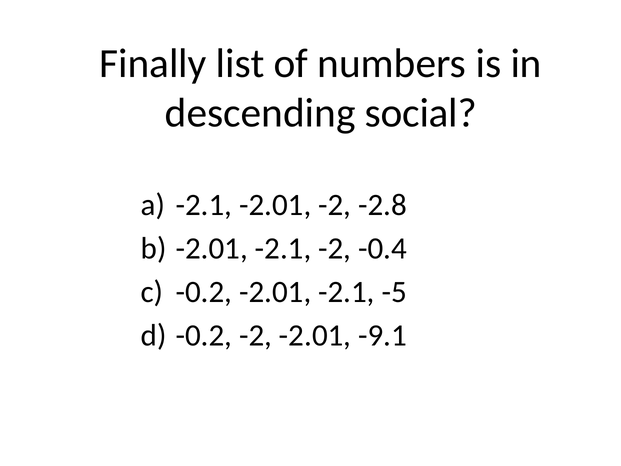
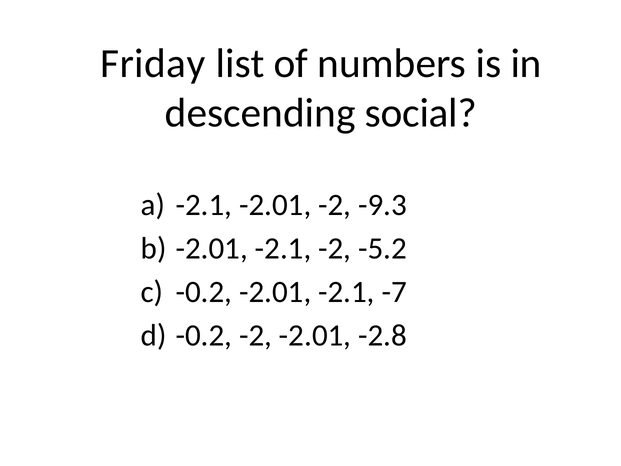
Finally: Finally -> Friday
-2.8: -2.8 -> -9.3
-0.4: -0.4 -> -5.2
-5: -5 -> -7
-9.1: -9.1 -> -2.8
